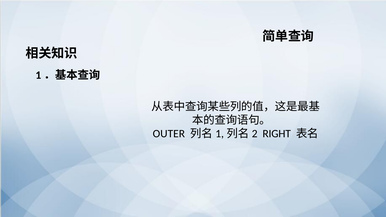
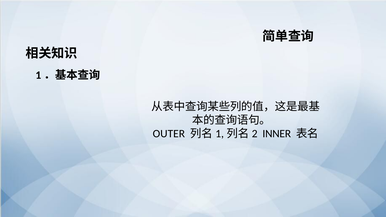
RIGHT: RIGHT -> INNER
